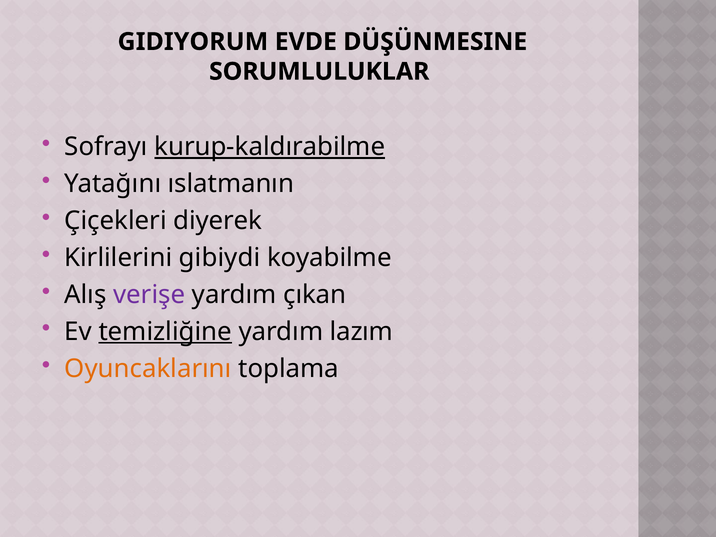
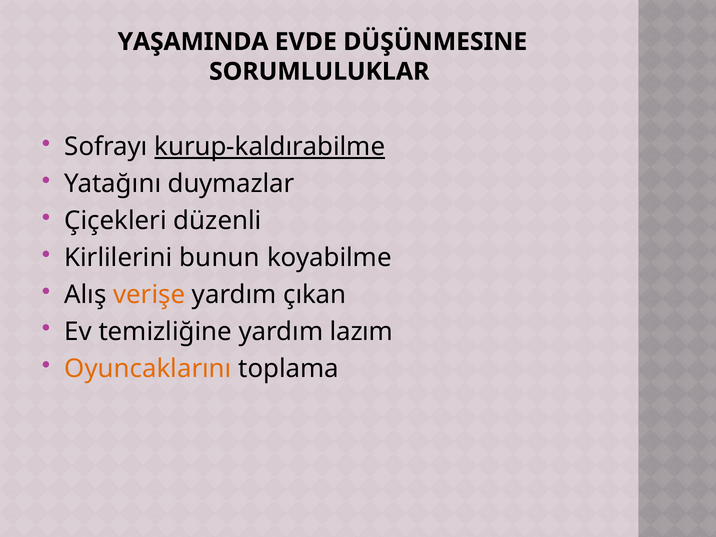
GIDIYORUM: GIDIYORUM -> YAŞAMINDA
ıslatmanın: ıslatmanın -> duymazlar
diyerek: diyerek -> düzenli
gibiydi: gibiydi -> bunun
verişe colour: purple -> orange
temizliğine underline: present -> none
